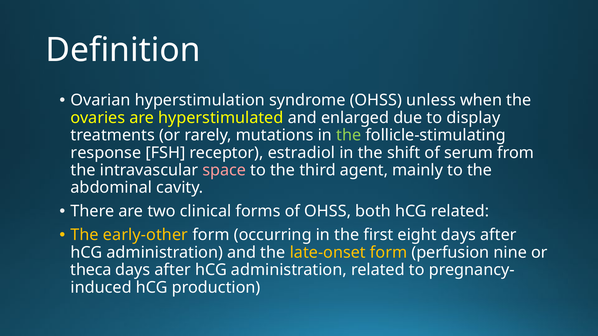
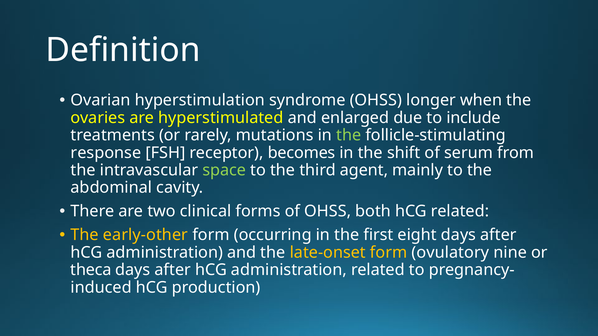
unless: unless -> longer
display: display -> include
estradiol: estradiol -> becomes
space colour: pink -> light green
perfusion: perfusion -> ovulatory
